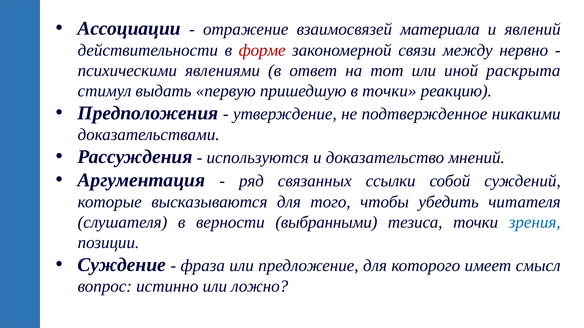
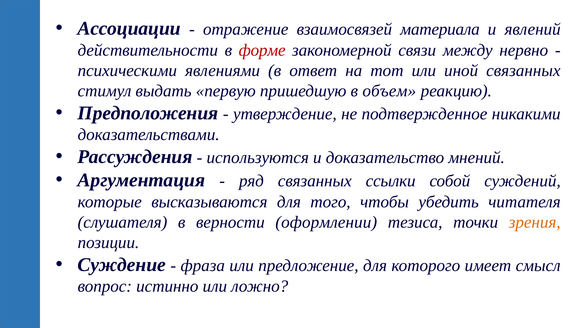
иной раскрыта: раскрыта -> связанных
в точки: точки -> объем
выбранными: выбранными -> оформлении
зрения colour: blue -> orange
